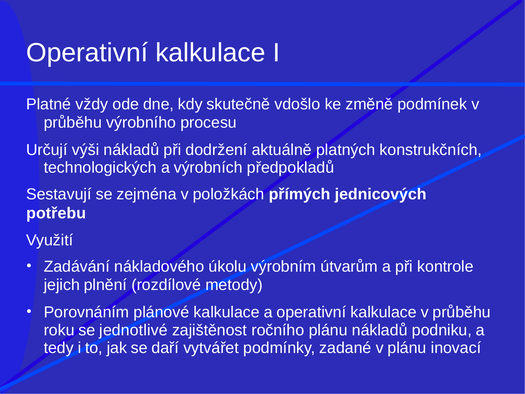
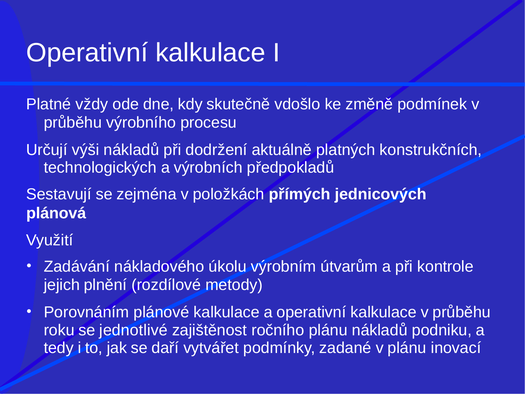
potřebu: potřebu -> plánová
